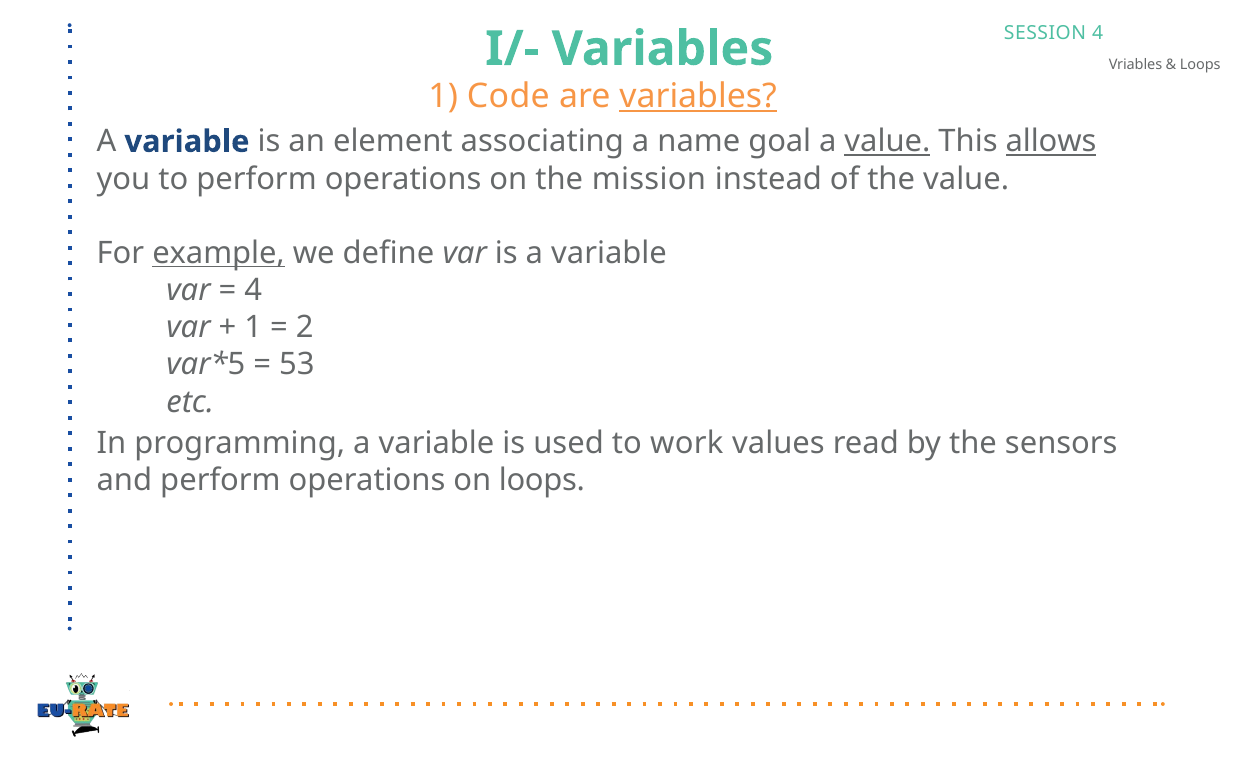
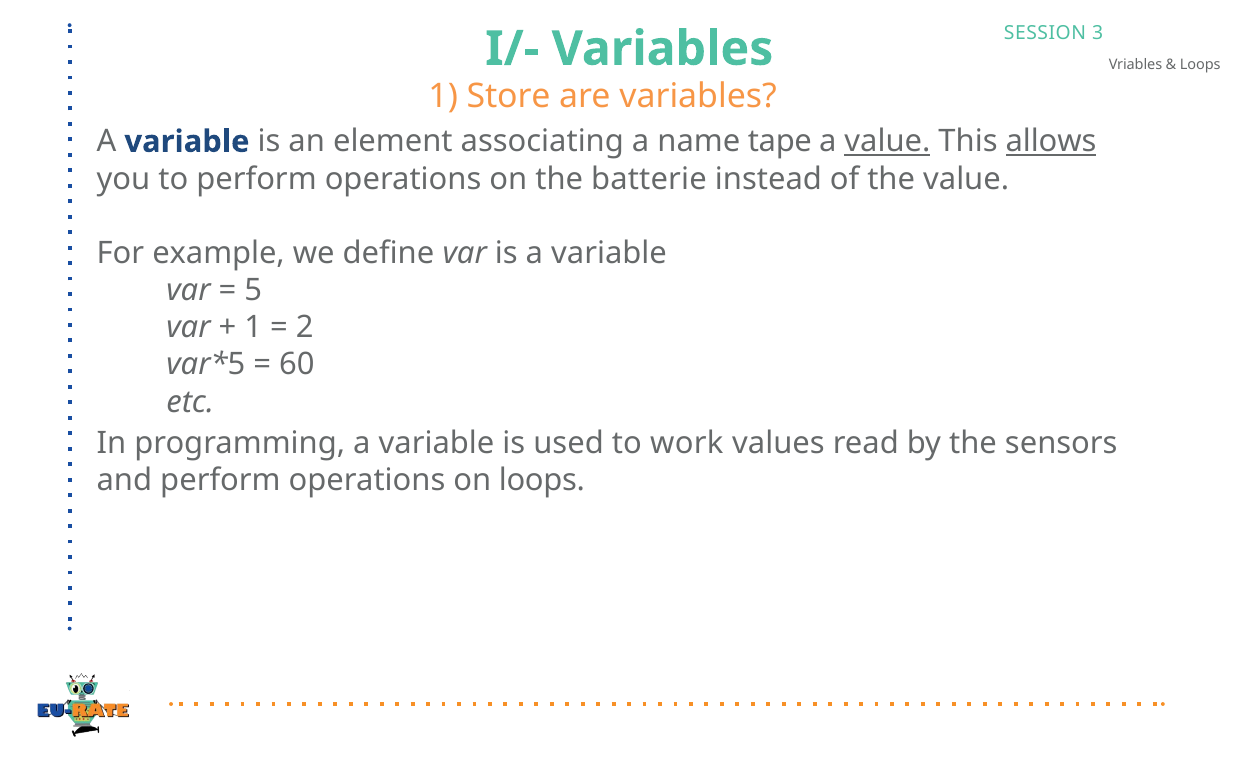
SESSION 4: 4 -> 3
Code: Code -> Store
variables at (698, 96) underline: present -> none
goal: goal -> tape
mission: mission -> batterie
example underline: present -> none
4 at (253, 290): 4 -> 5
53: 53 -> 60
